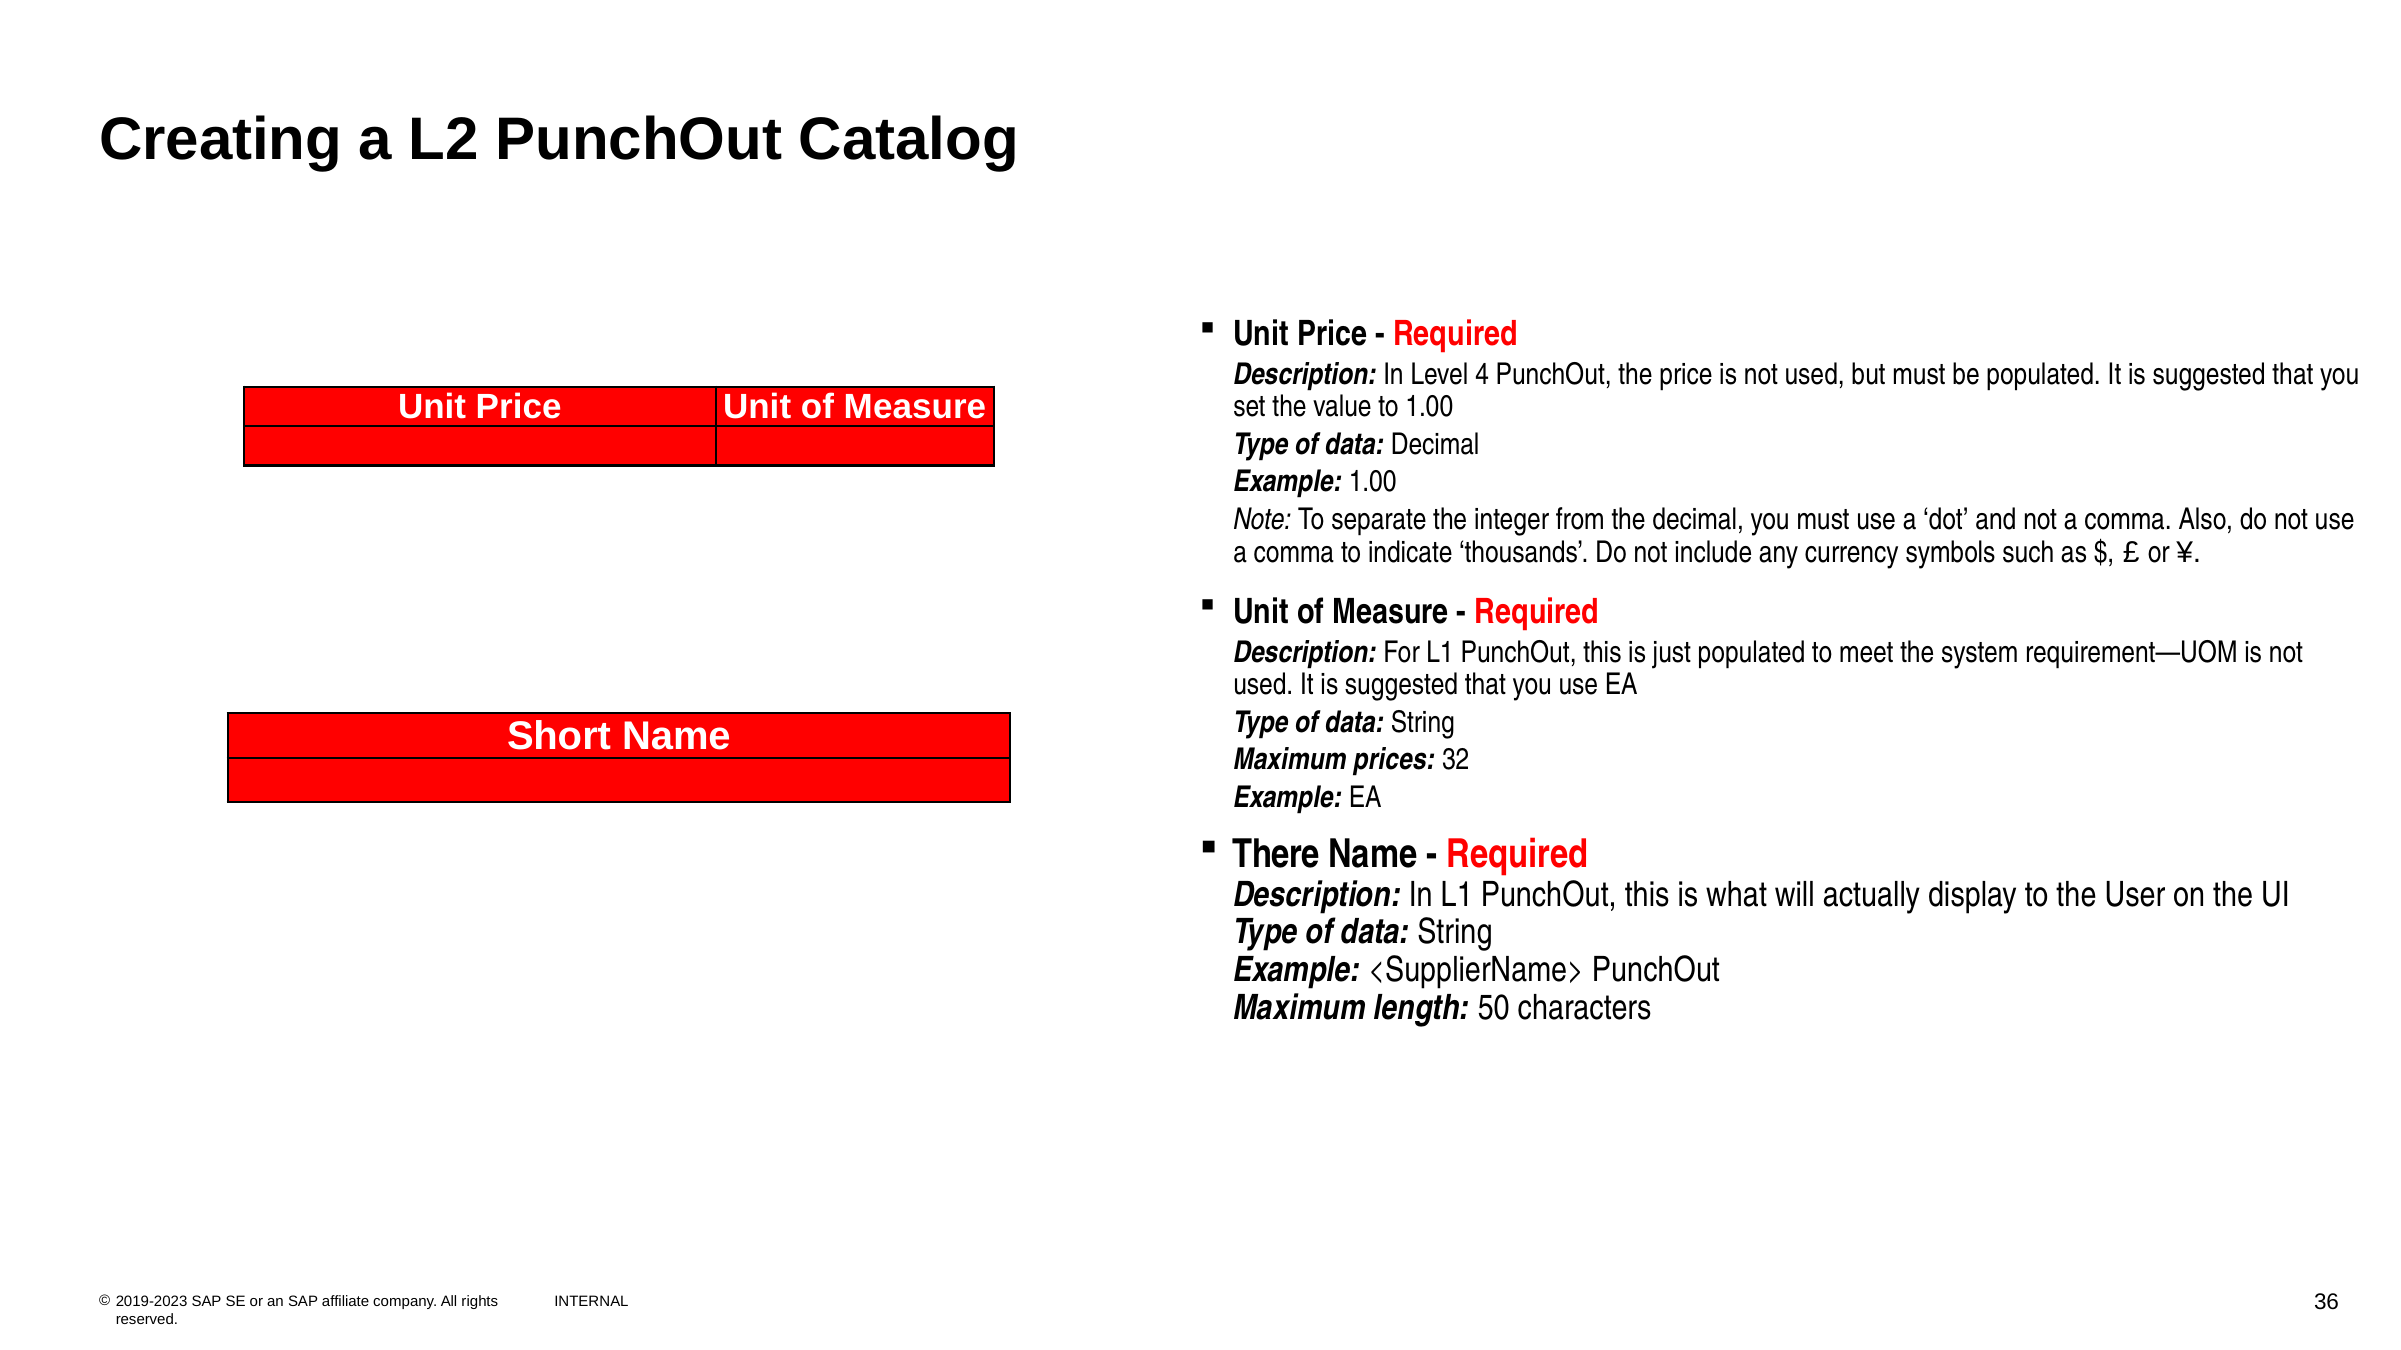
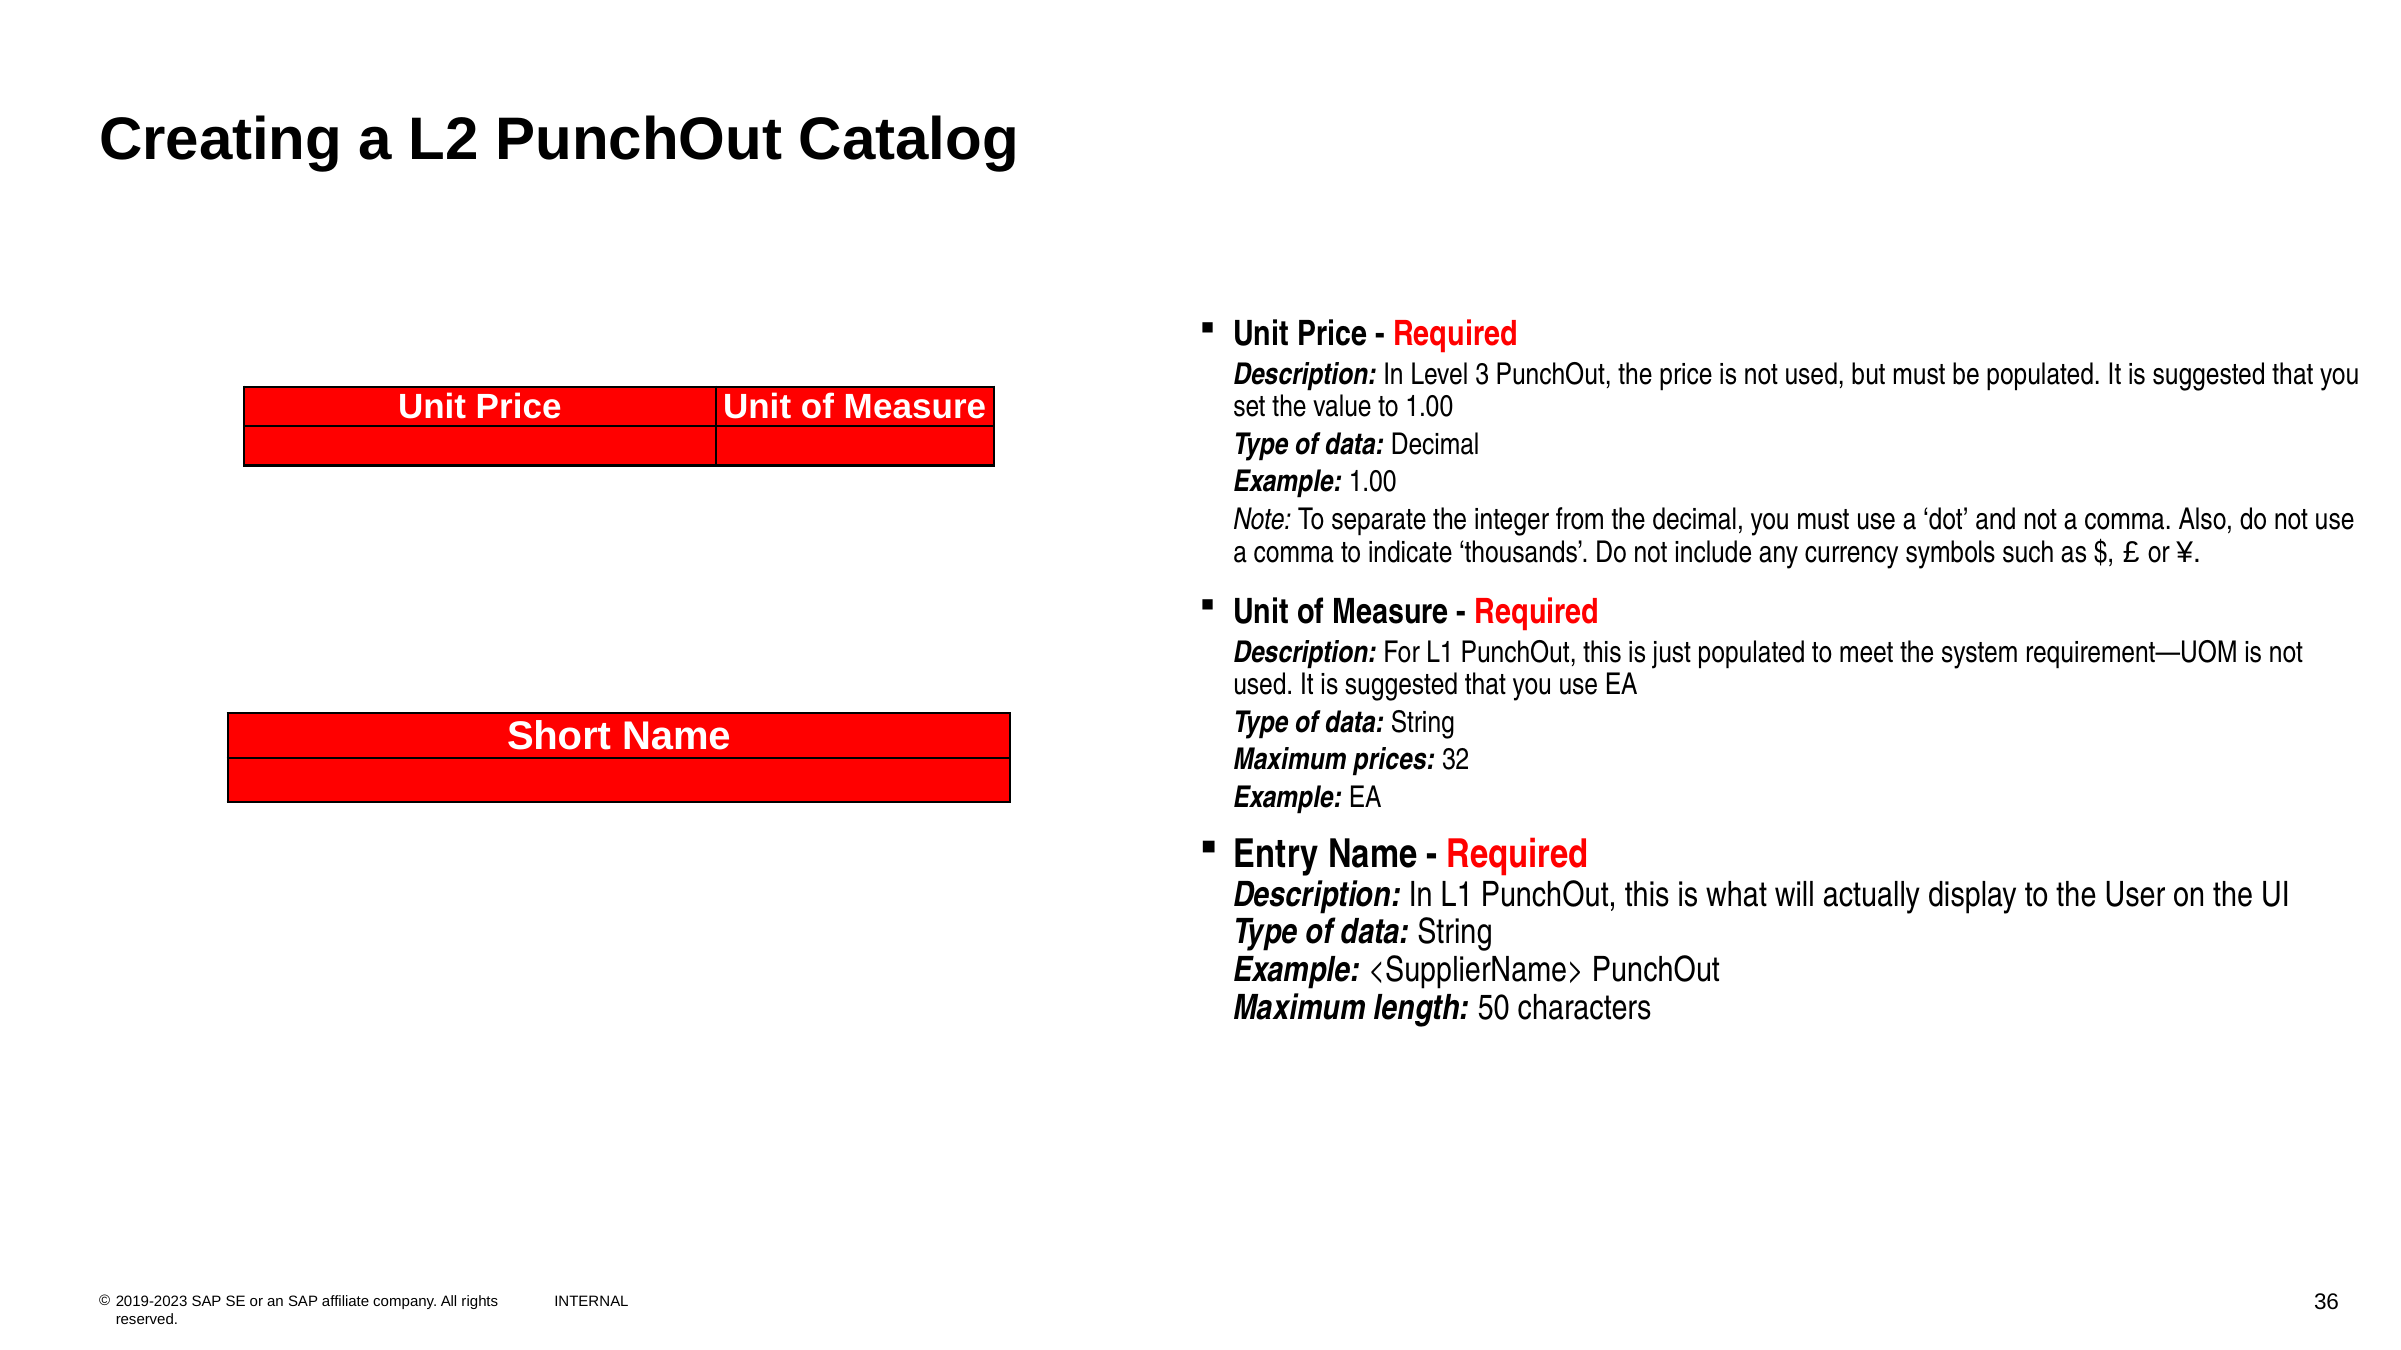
4: 4 -> 3
There: There -> Entry
